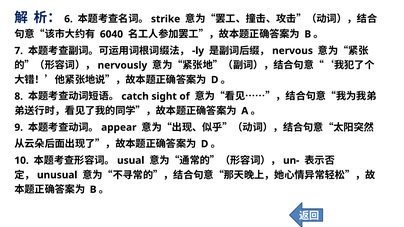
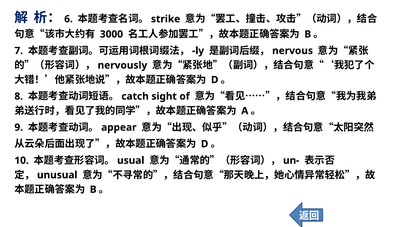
6040: 6040 -> 3000
